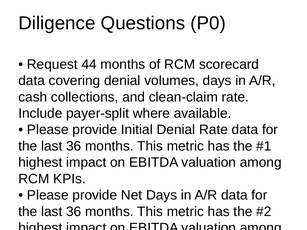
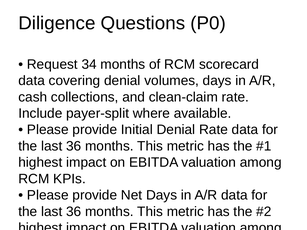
44: 44 -> 34
